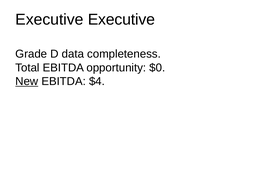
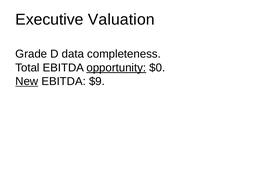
Executive Executive: Executive -> Valuation
opportunity underline: none -> present
$4: $4 -> $9
